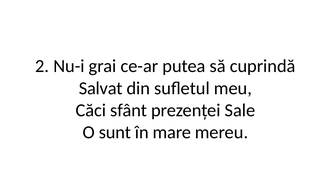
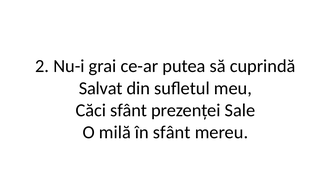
sunt: sunt -> milă
în mare: mare -> sfânt
